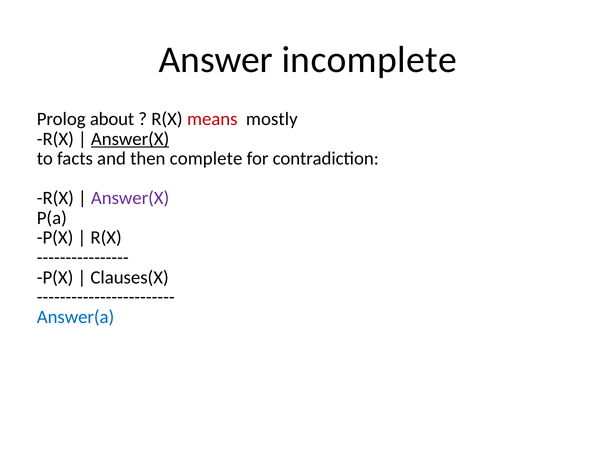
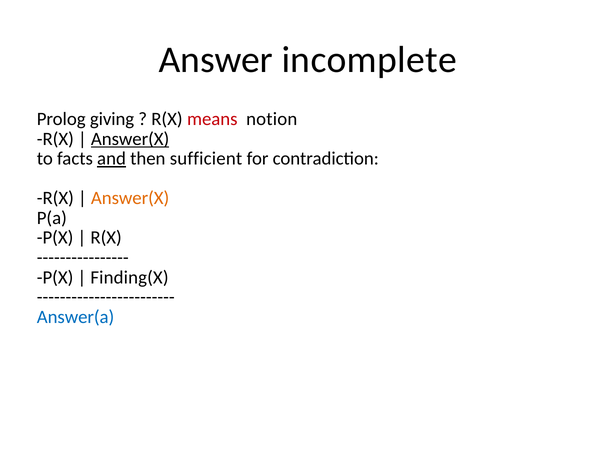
about: about -> giving
mostly: mostly -> notion
and underline: none -> present
complete: complete -> sufficient
Answer(X at (130, 198) colour: purple -> orange
Clauses(X: Clauses(X -> Finding(X
